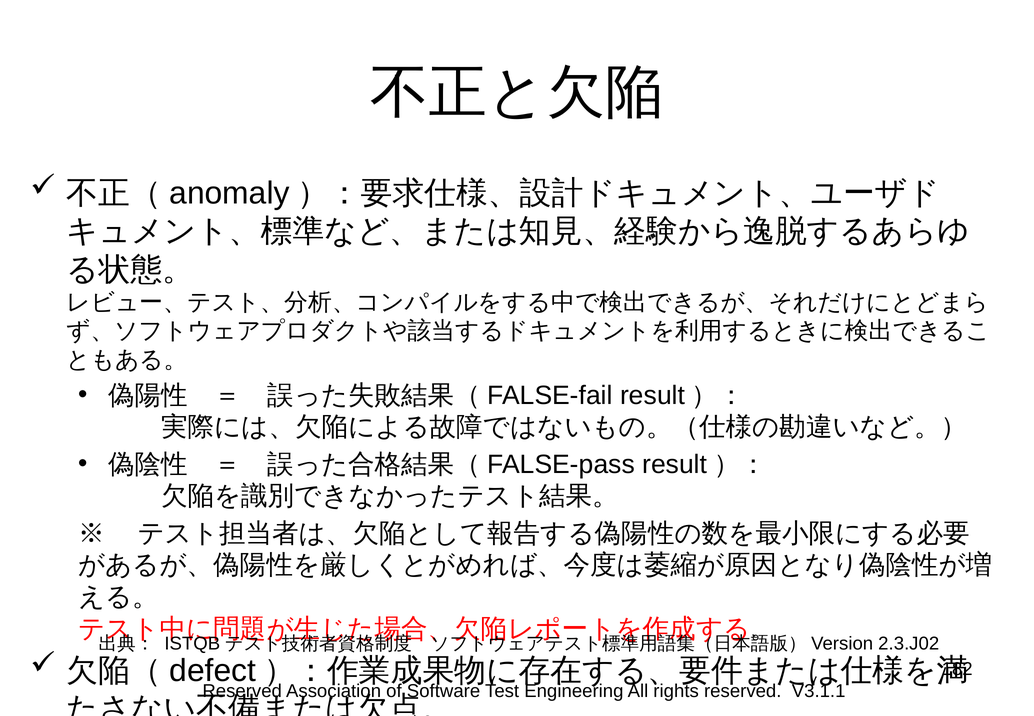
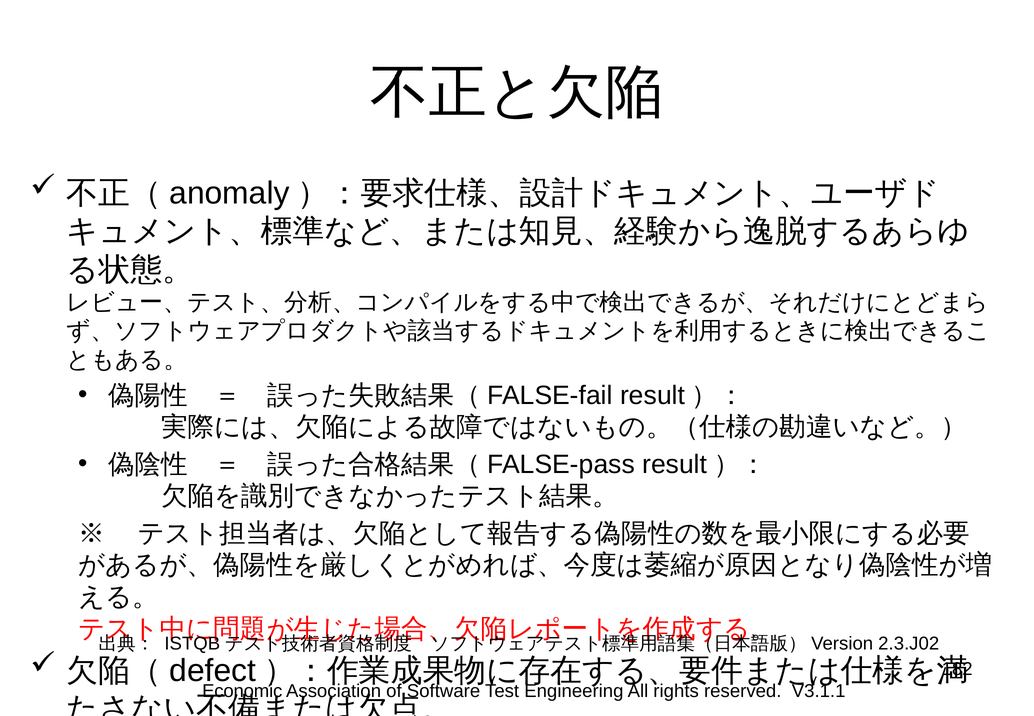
Reserved at (242, 691): Reserved -> Economic
